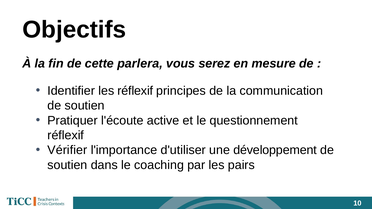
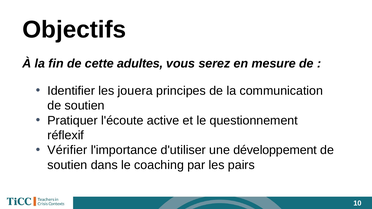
parlera: parlera -> adultes
les réflexif: réflexif -> jouera
